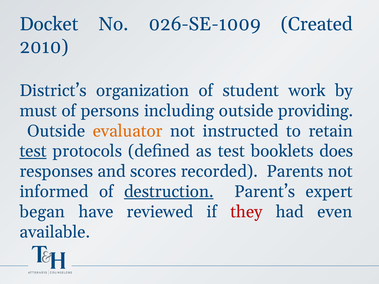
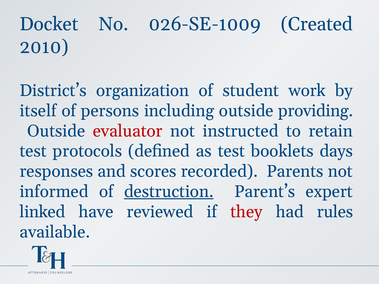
must: must -> itself
evaluator colour: orange -> red
test at (33, 151) underline: present -> none
does: does -> days
began: began -> linked
even: even -> rules
